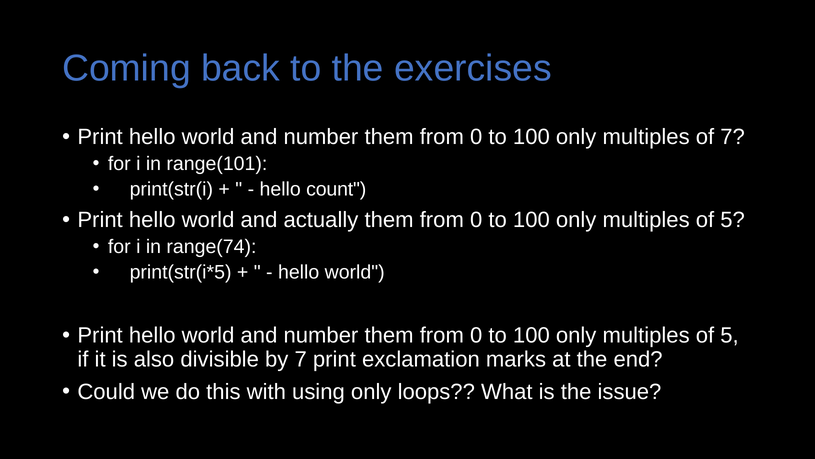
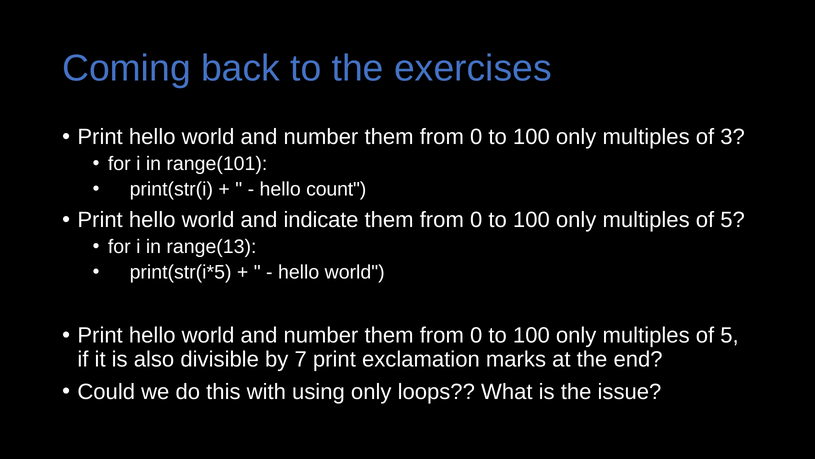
of 7: 7 -> 3
actually: actually -> indicate
range(74: range(74 -> range(13
